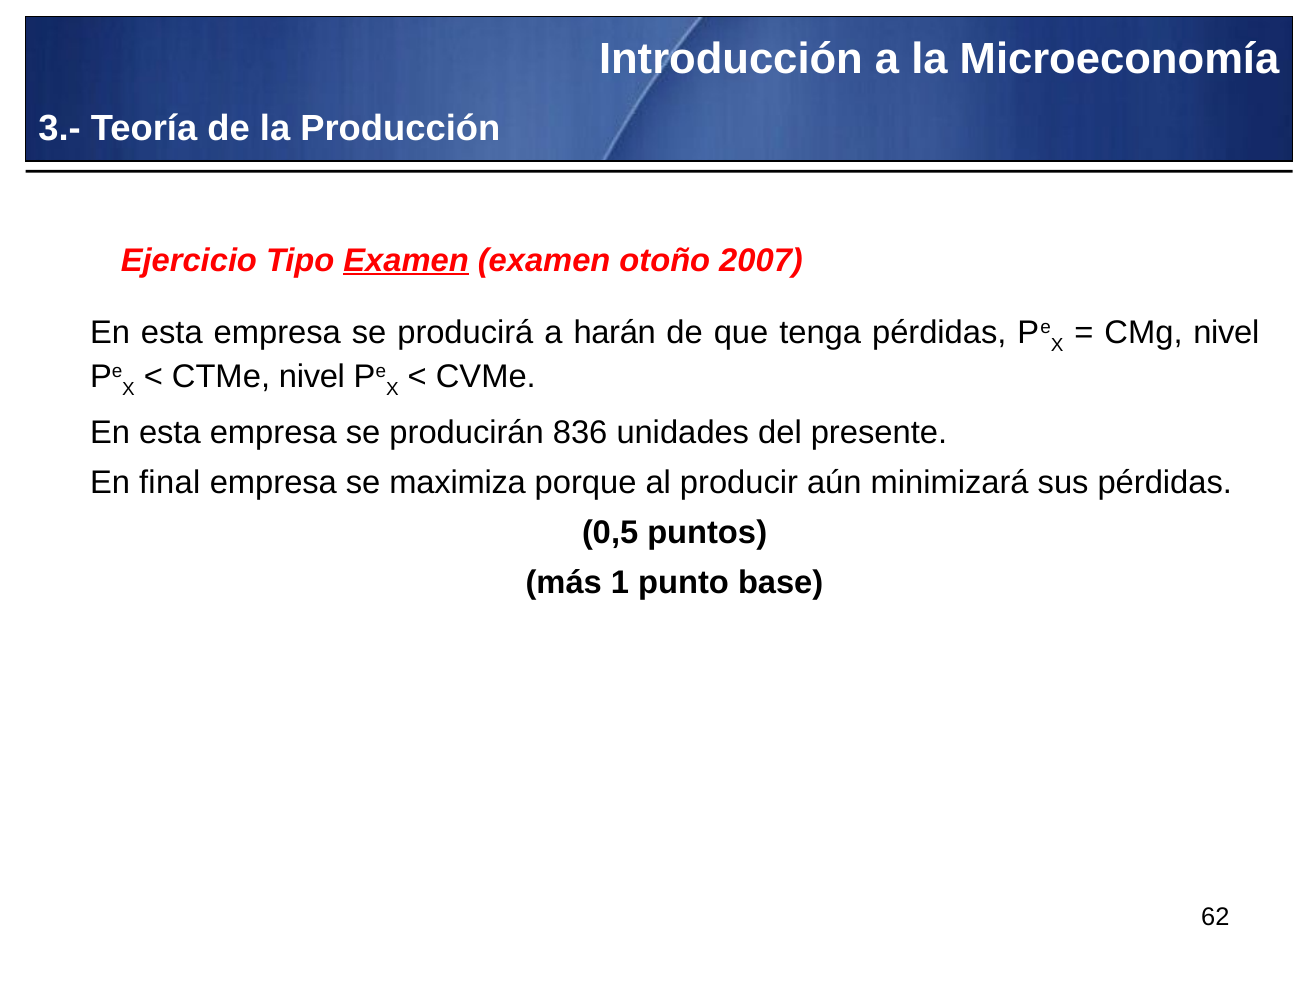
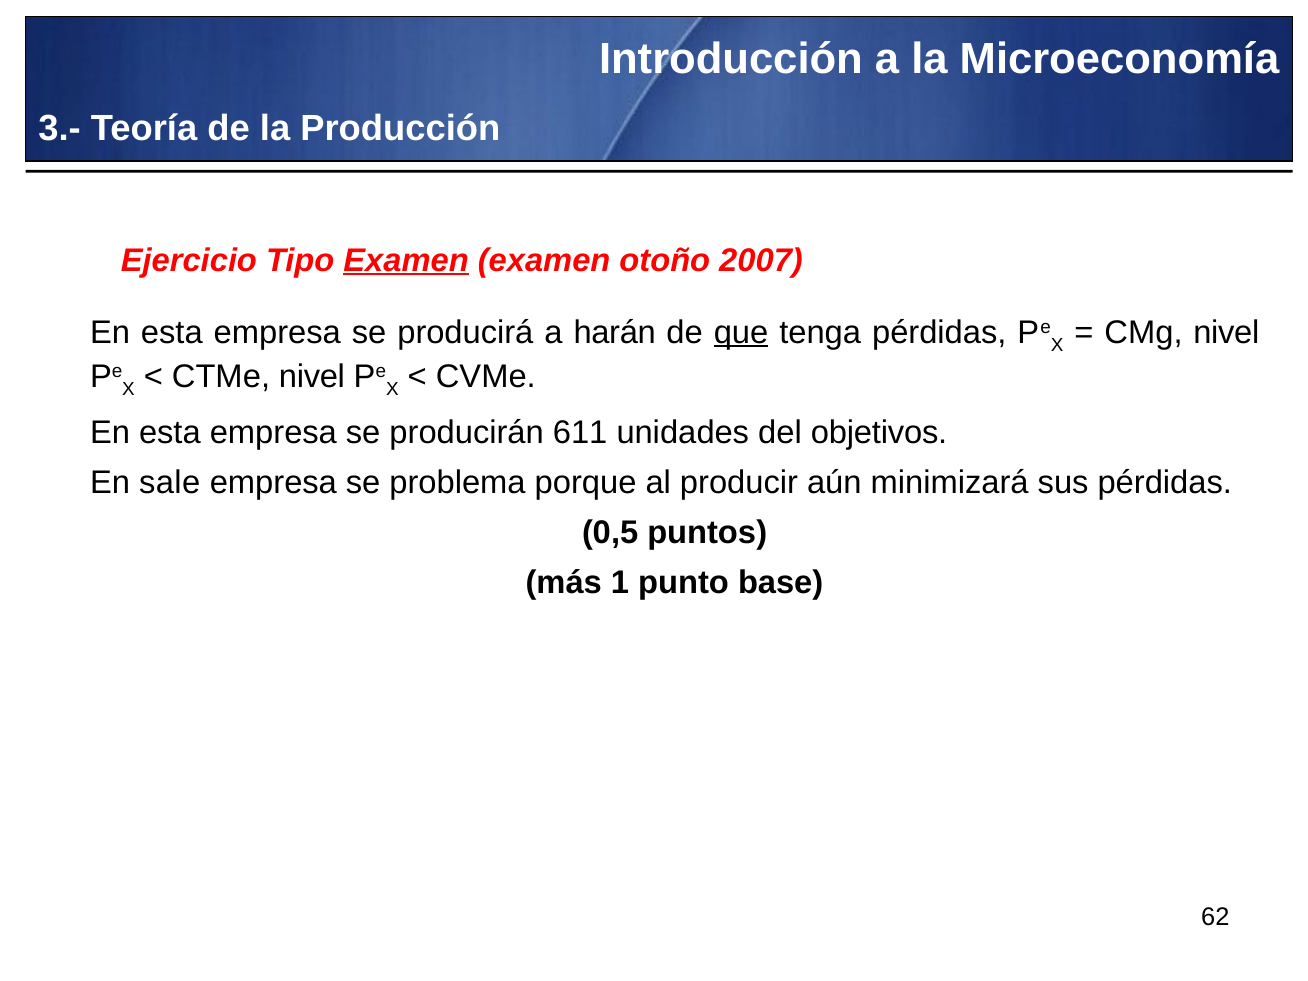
que underline: none -> present
836: 836 -> 611
presente: presente -> objetivos
final: final -> sale
maximiza: maximiza -> problema
